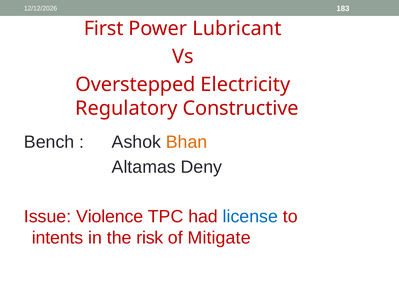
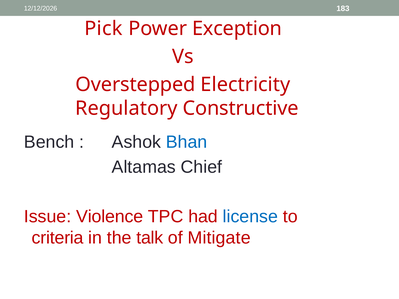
First: First -> Pick
Lubricant: Lubricant -> Exception
Bhan colour: orange -> blue
Deny: Deny -> Chief
intents: intents -> criteria
risk: risk -> talk
